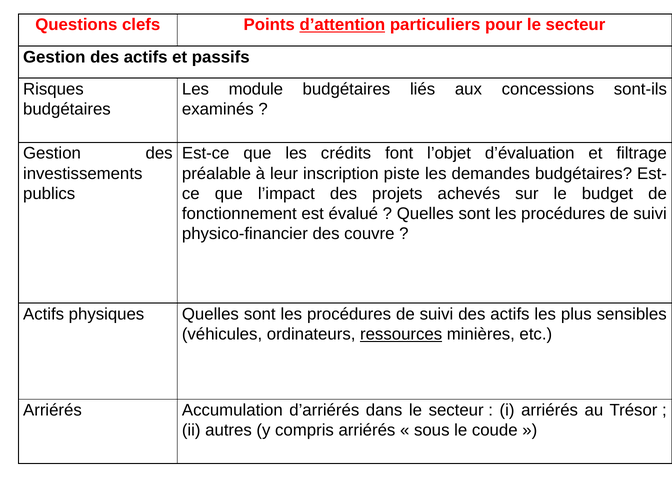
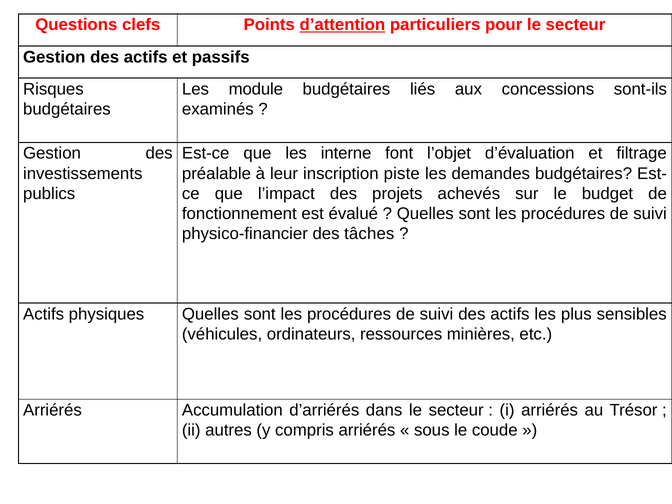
crédits: crédits -> interne
couvre: couvre -> tâches
ressources underline: present -> none
